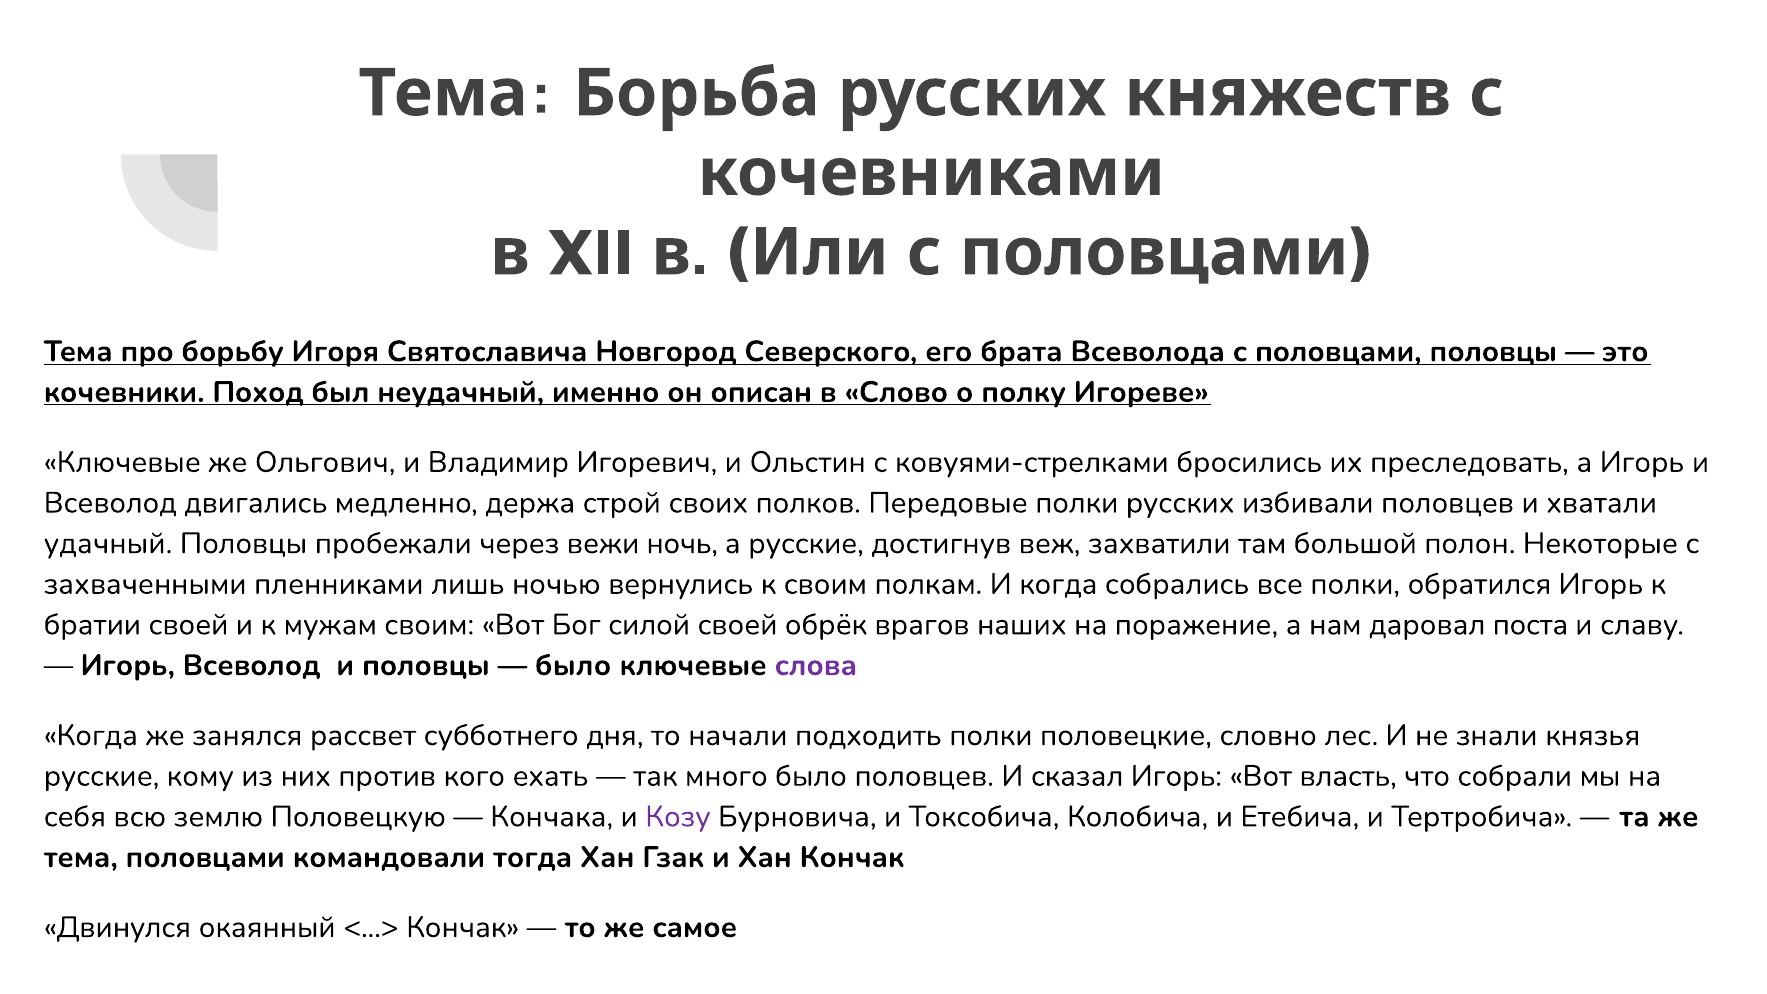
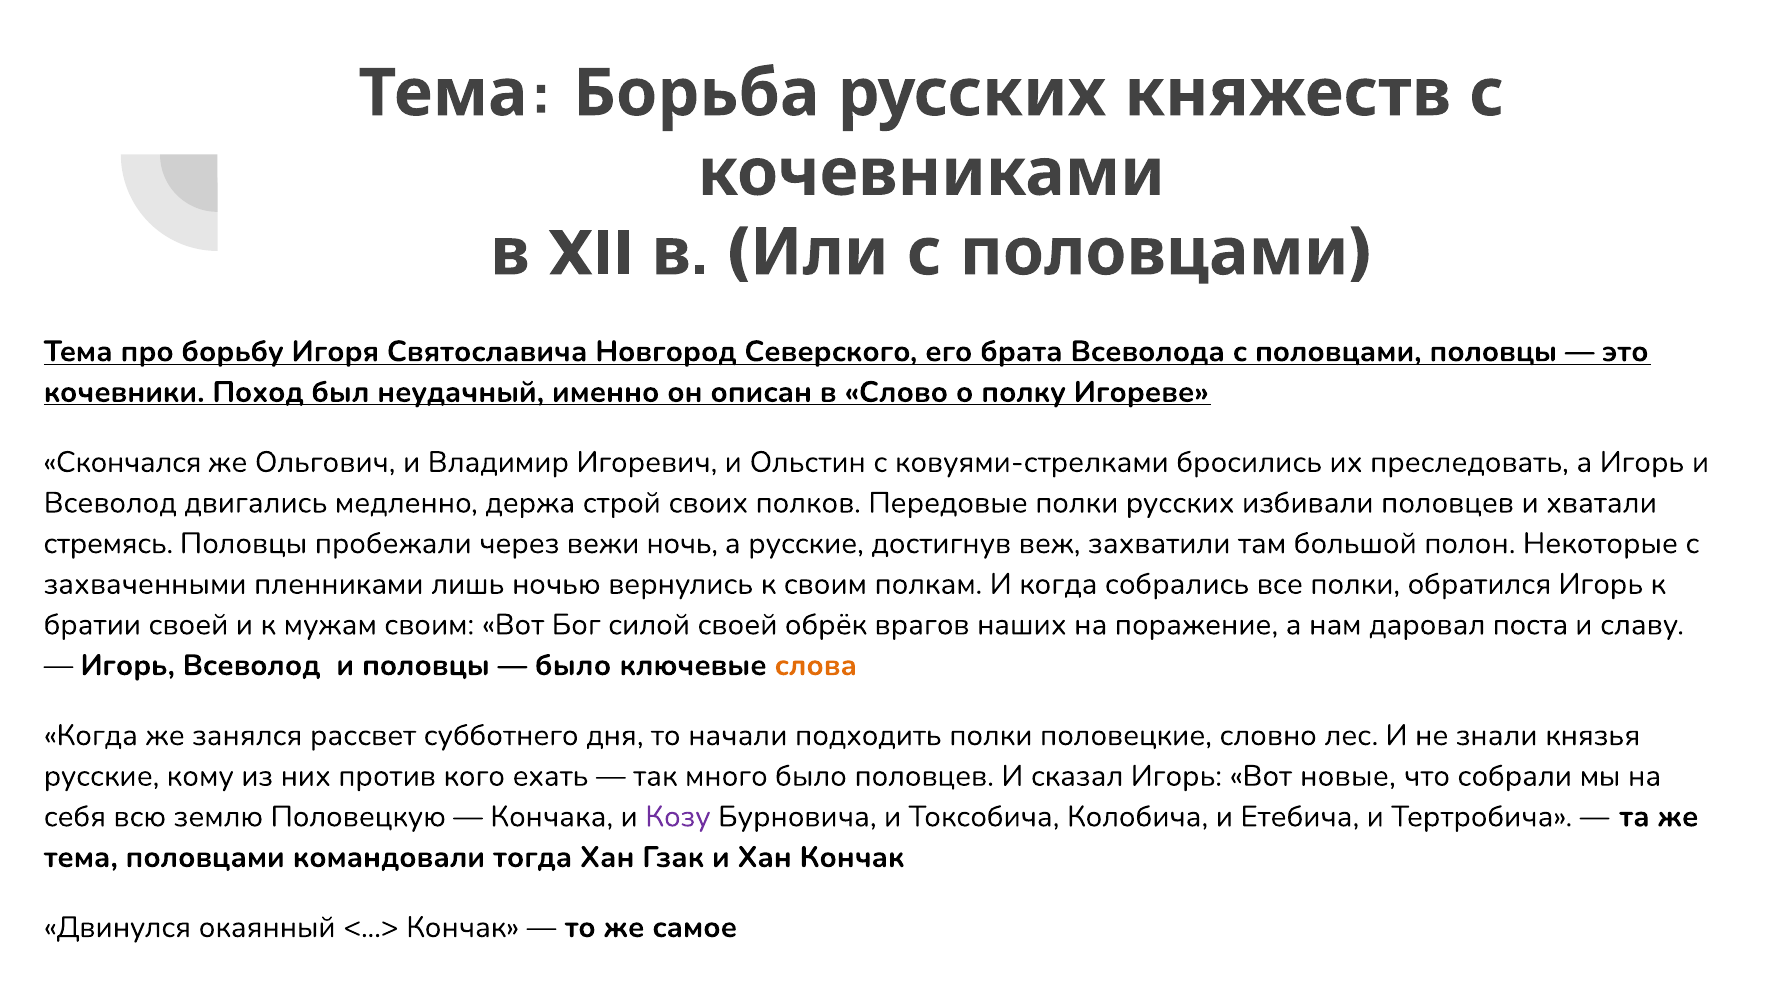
Ключевые at (122, 462): Ключевые -> Скончался
удачный: удачный -> стремясь
слова colour: purple -> orange
власть: власть -> новые
